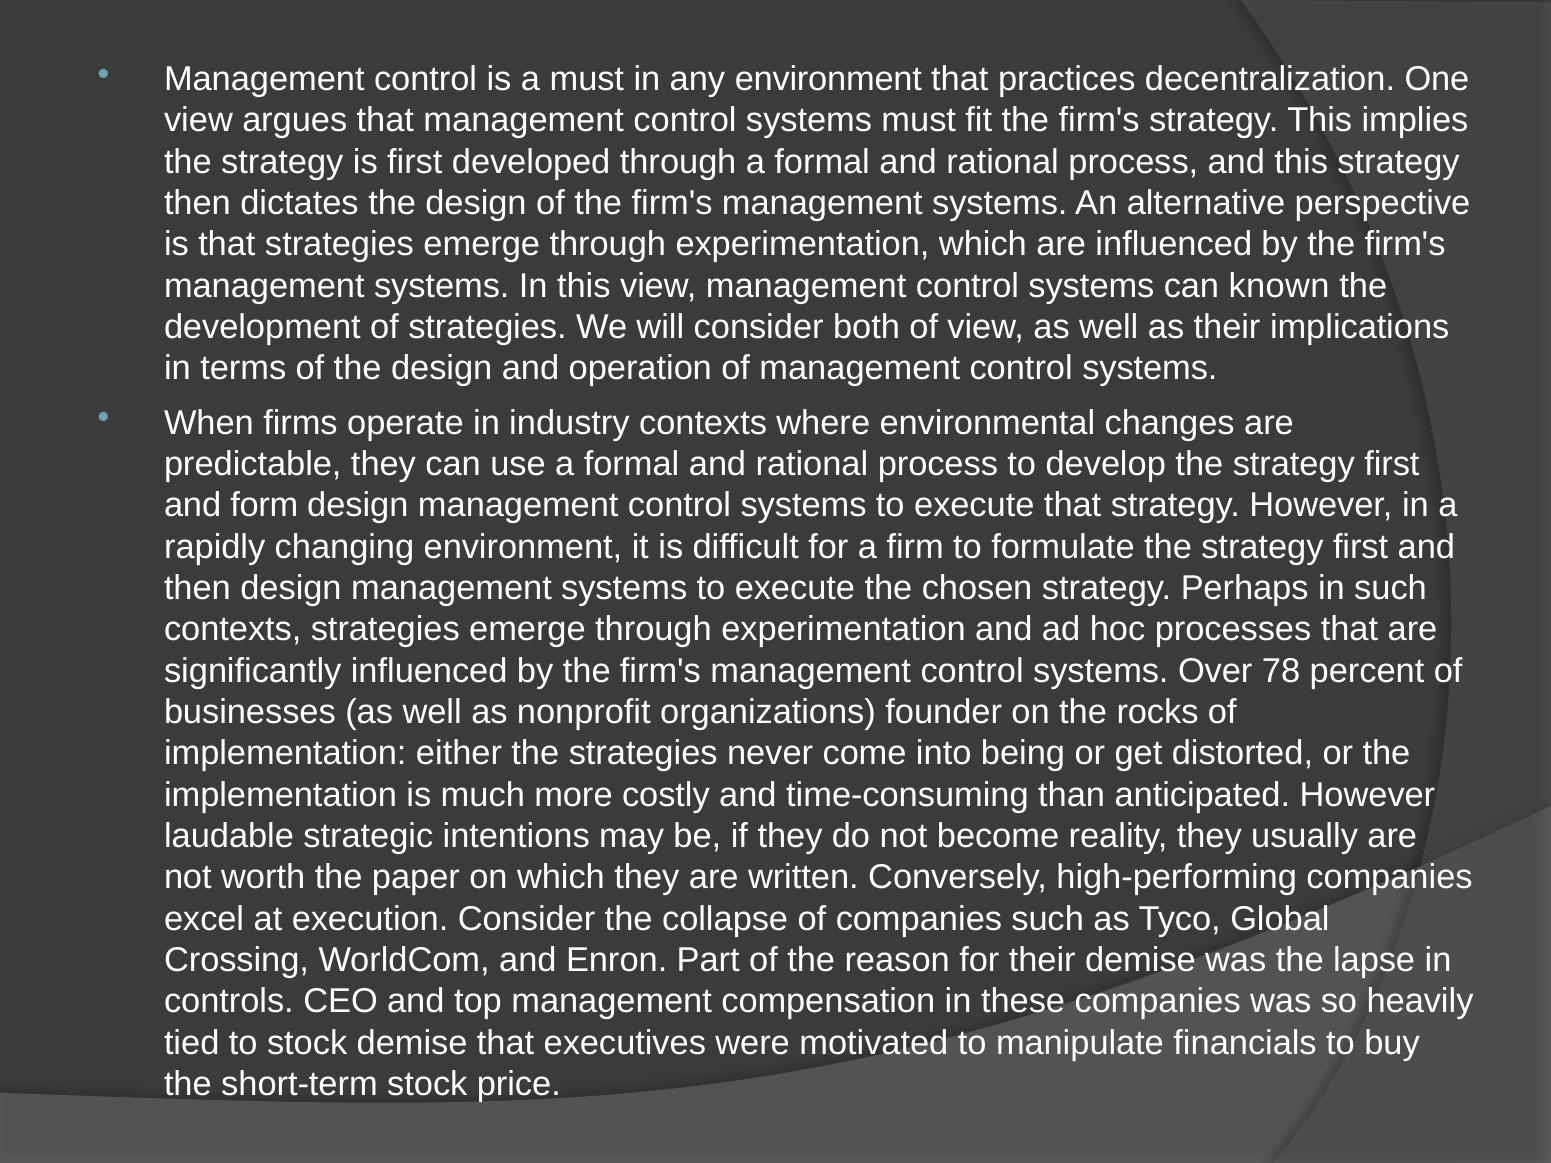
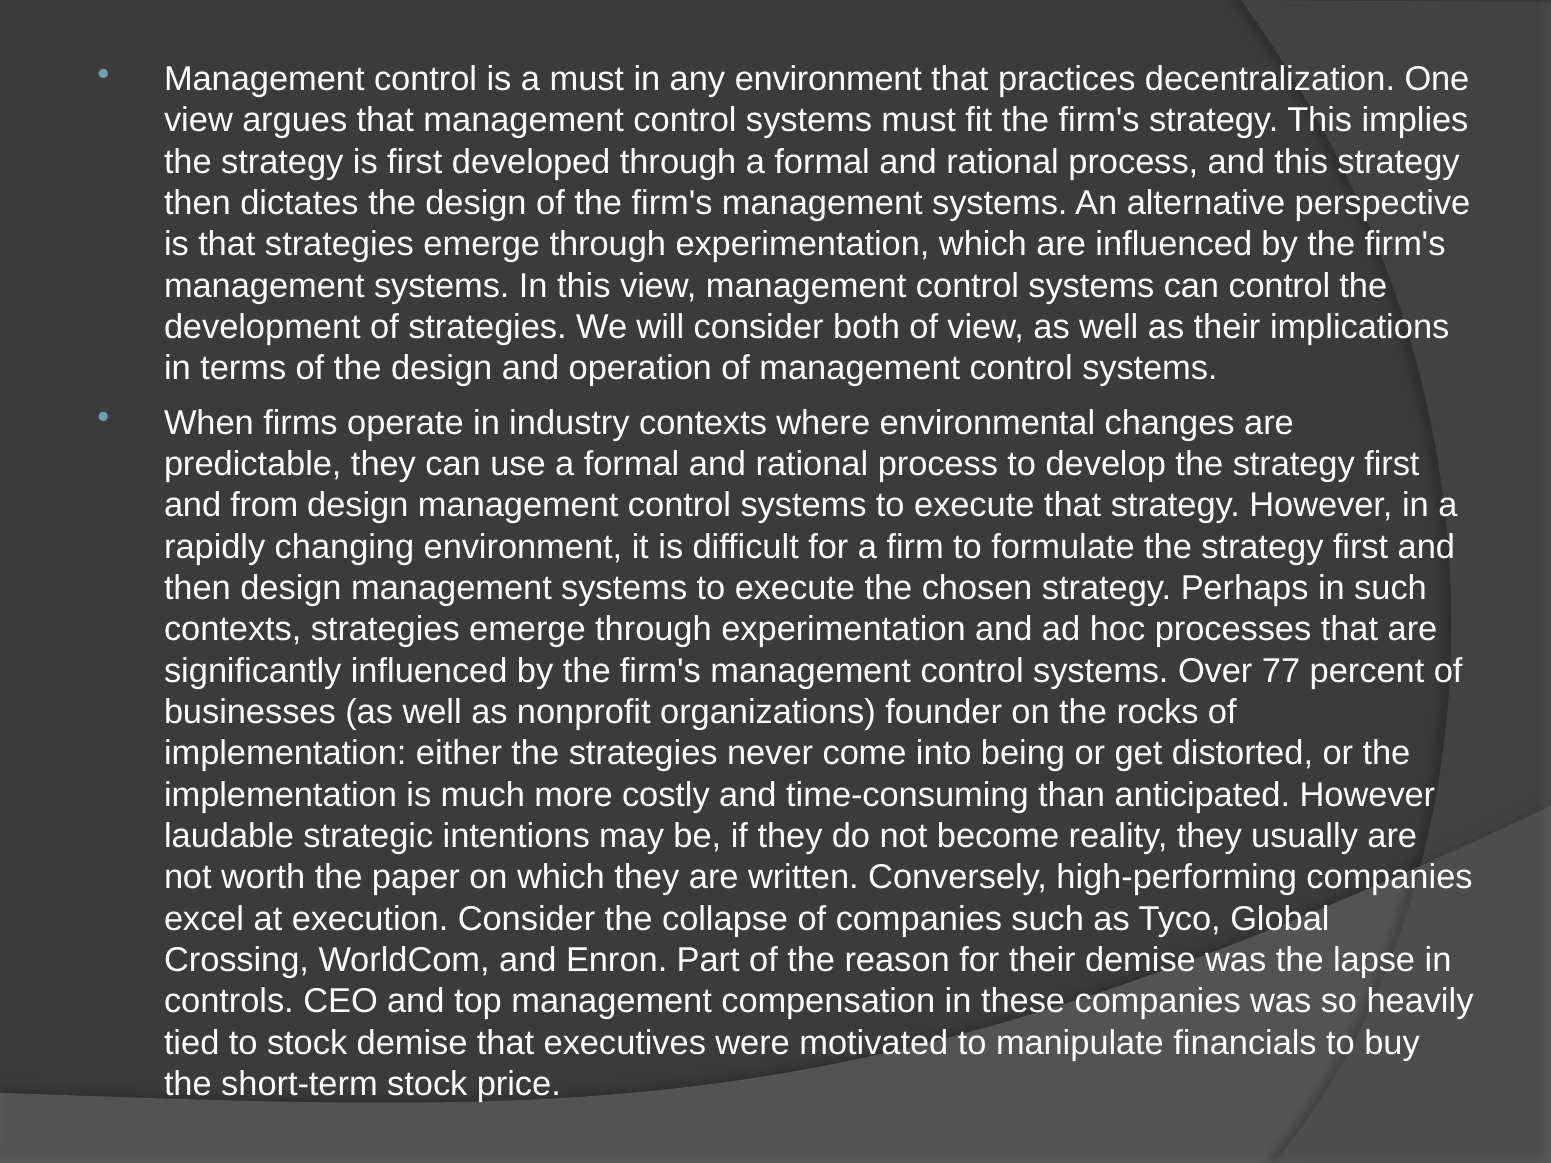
can known: known -> control
form: form -> from
78: 78 -> 77
